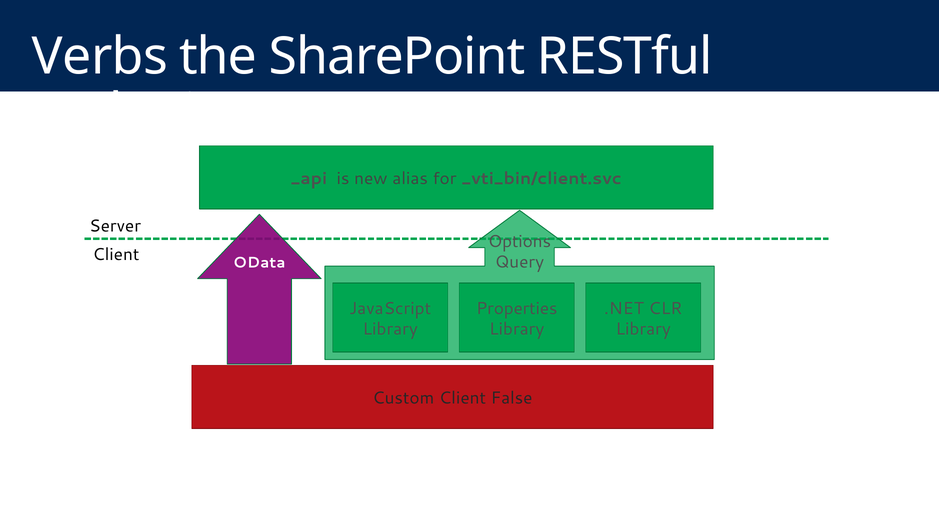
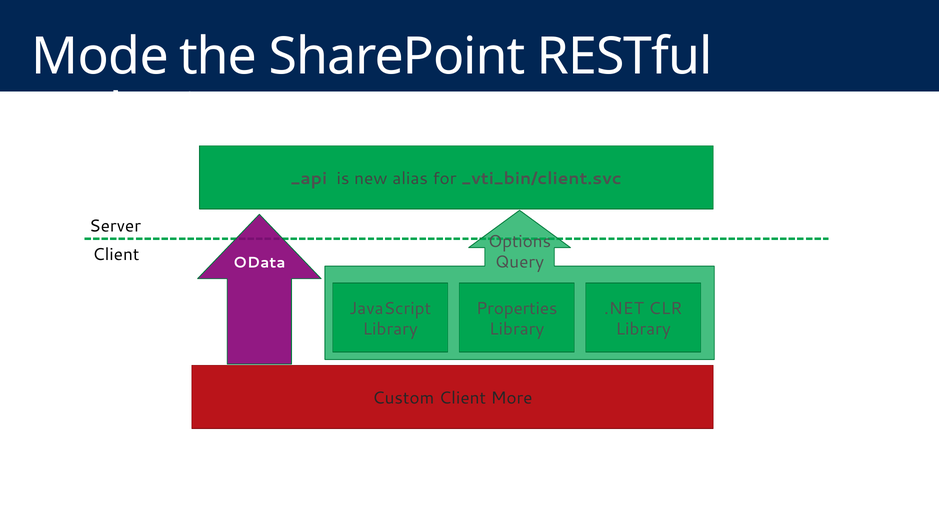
Verbs: Verbs -> Mode
False: False -> More
